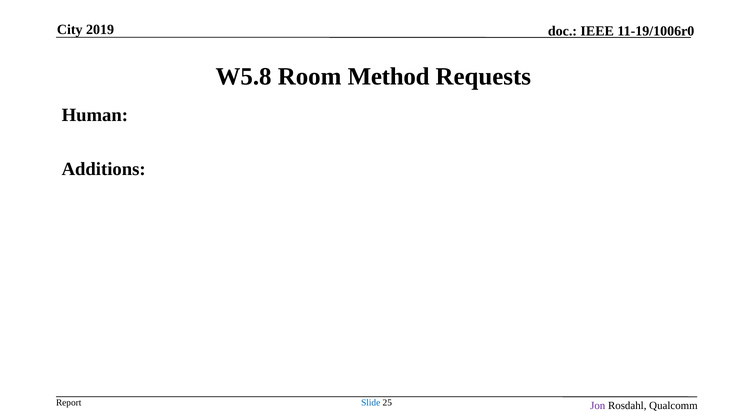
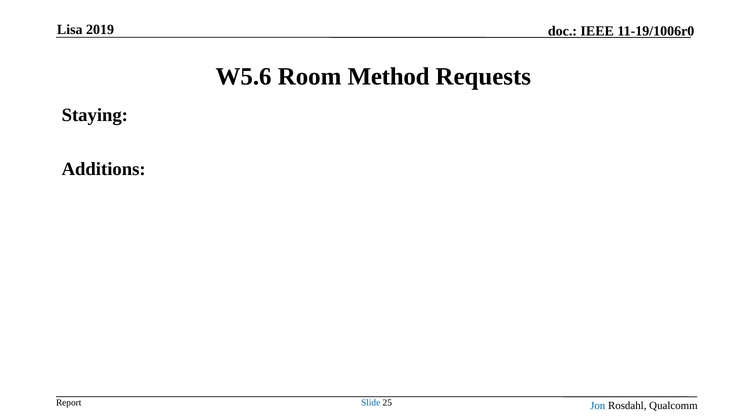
City: City -> Lisa
W5.8: W5.8 -> W5.6
Human: Human -> Staying
Jon colour: purple -> blue
